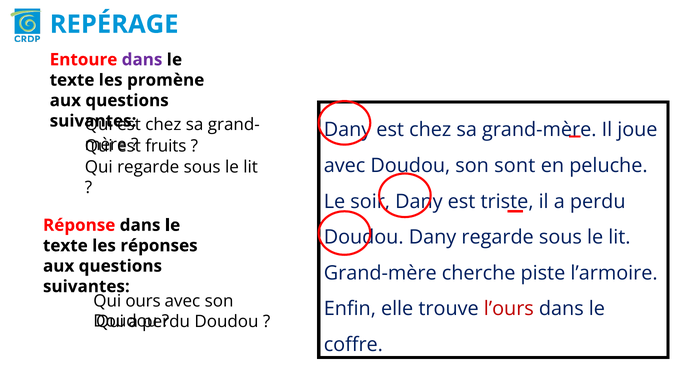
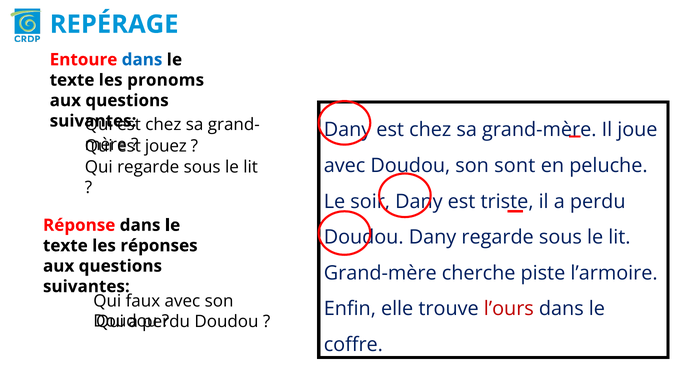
dans at (142, 60) colour: purple -> blue
promène: promène -> pronoms
fruits: fruits -> jouez
ours: ours -> faux
